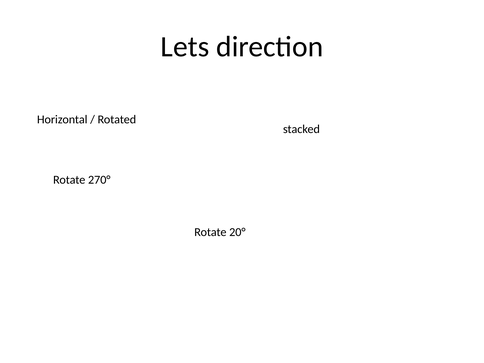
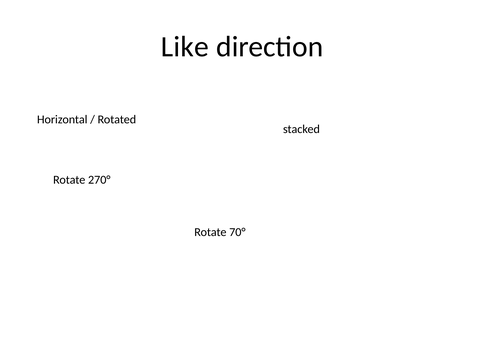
Lets: Lets -> Like
20°: 20° -> 70°
